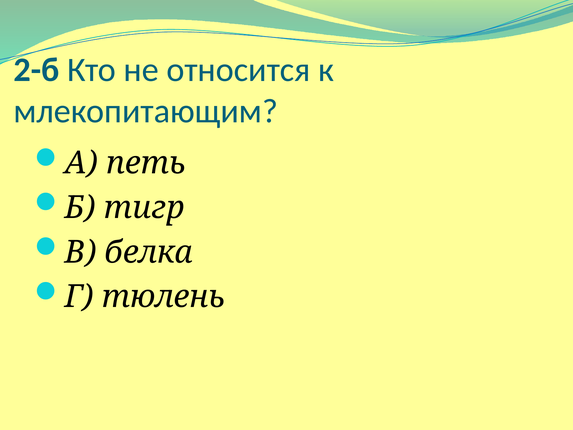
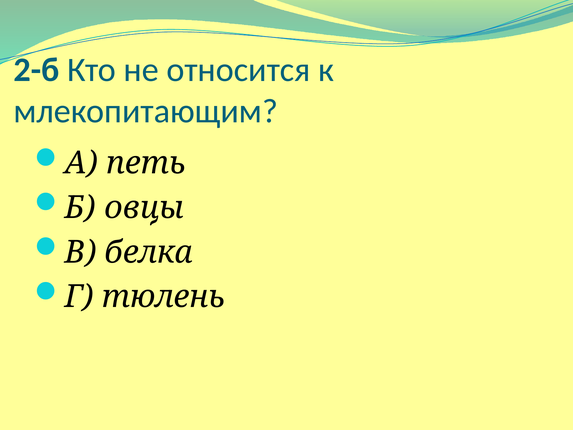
тигр: тигр -> овцы
